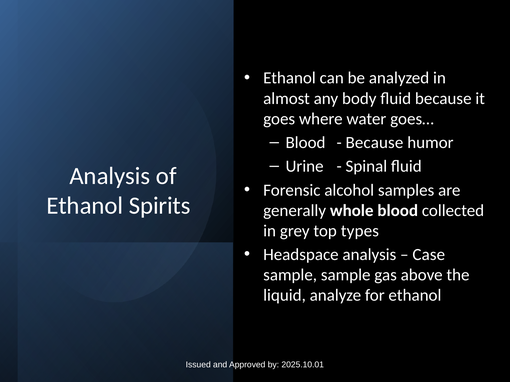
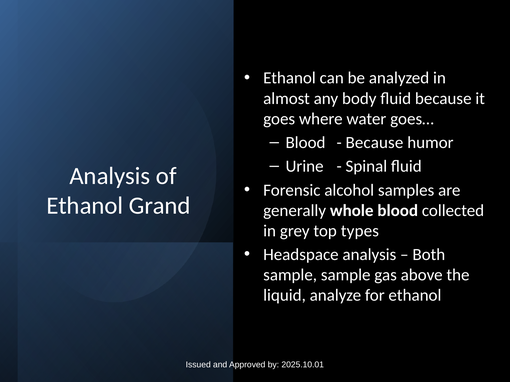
Spirits: Spirits -> Grand
Case: Case -> Both
